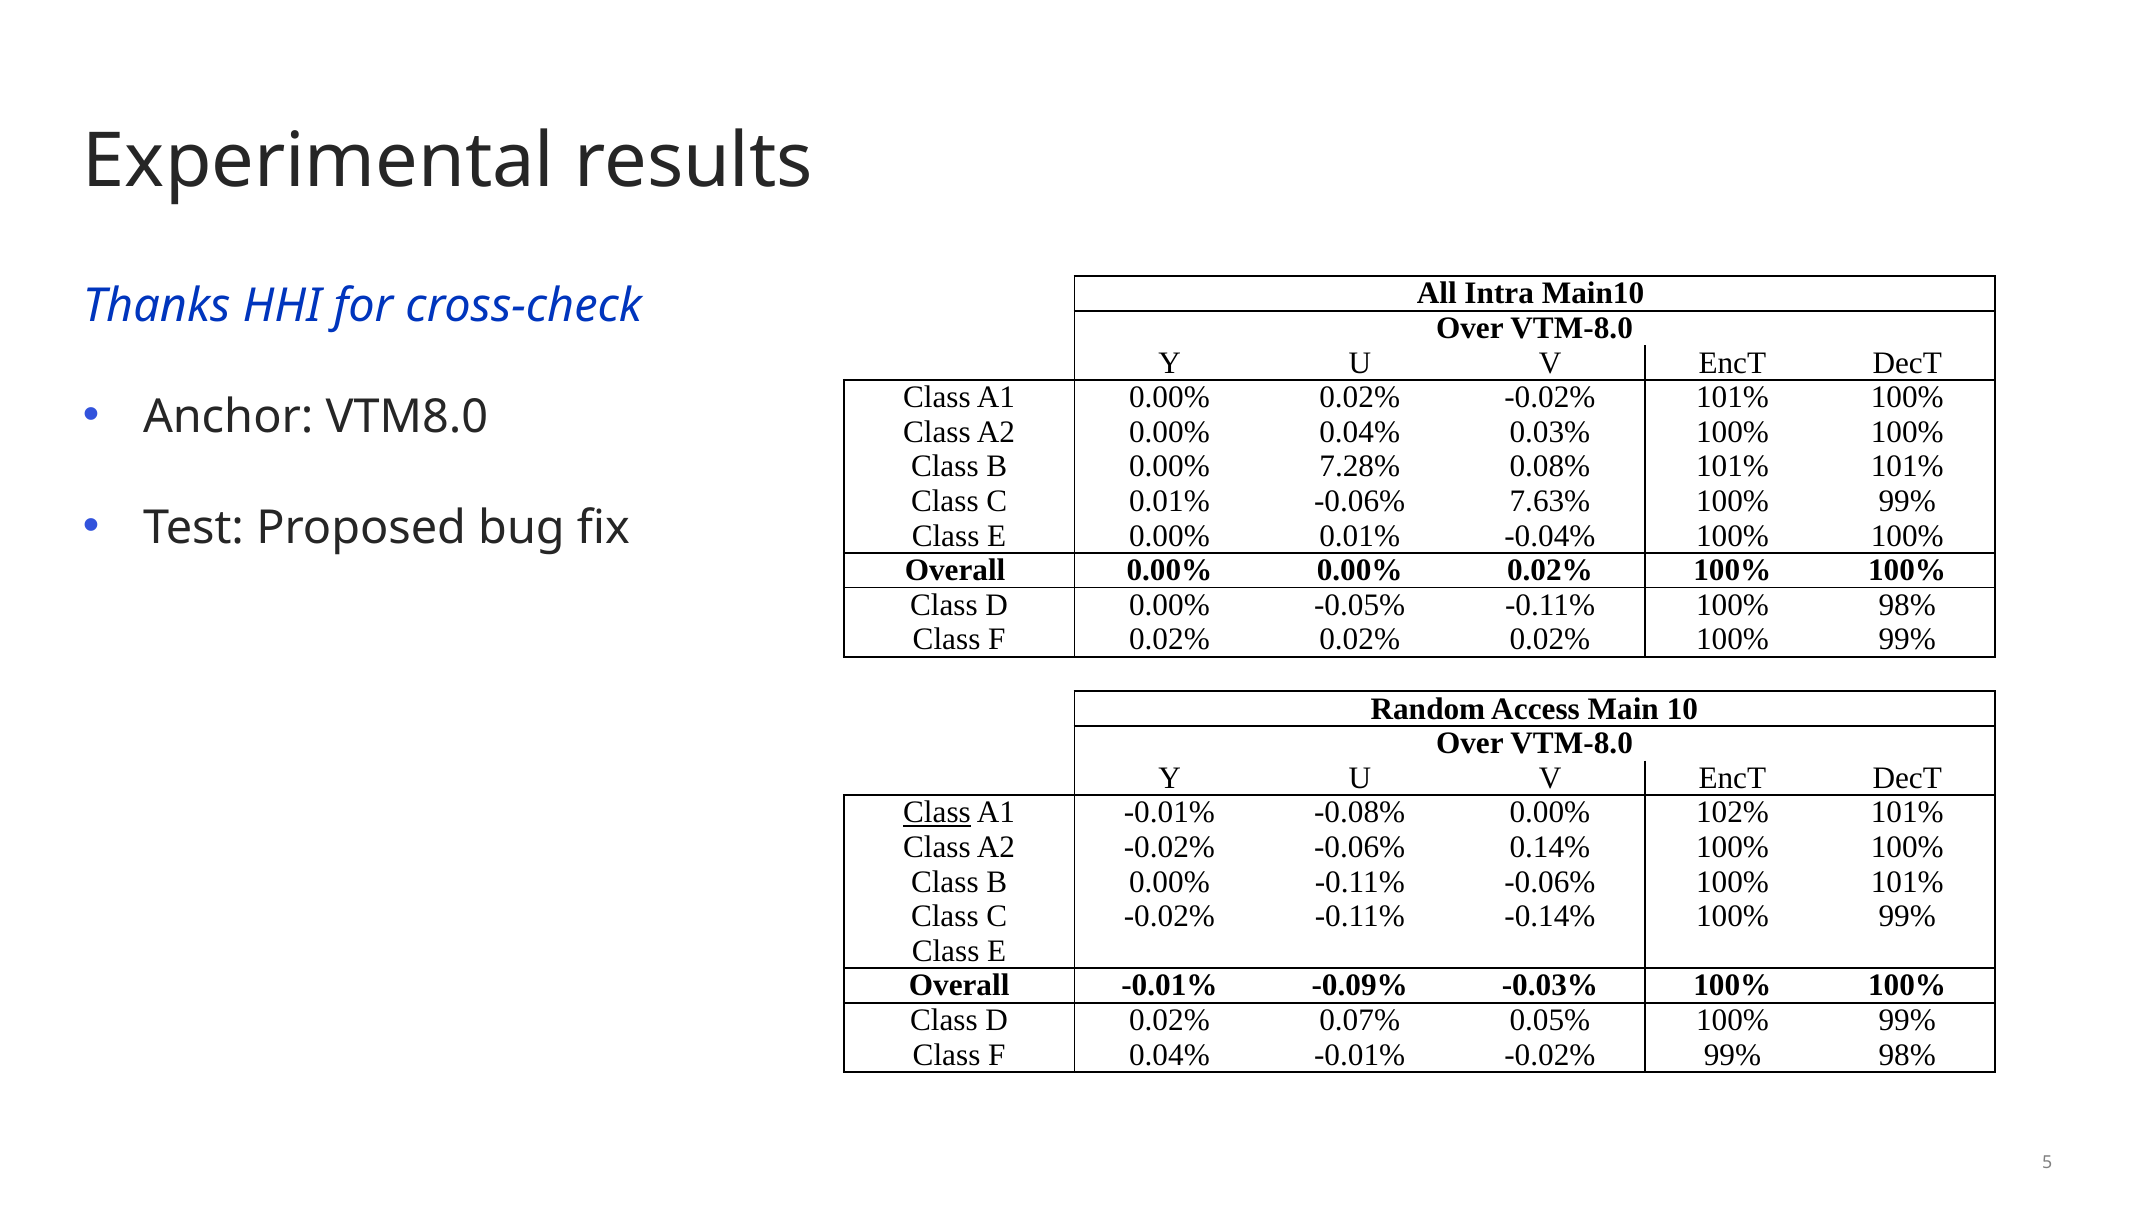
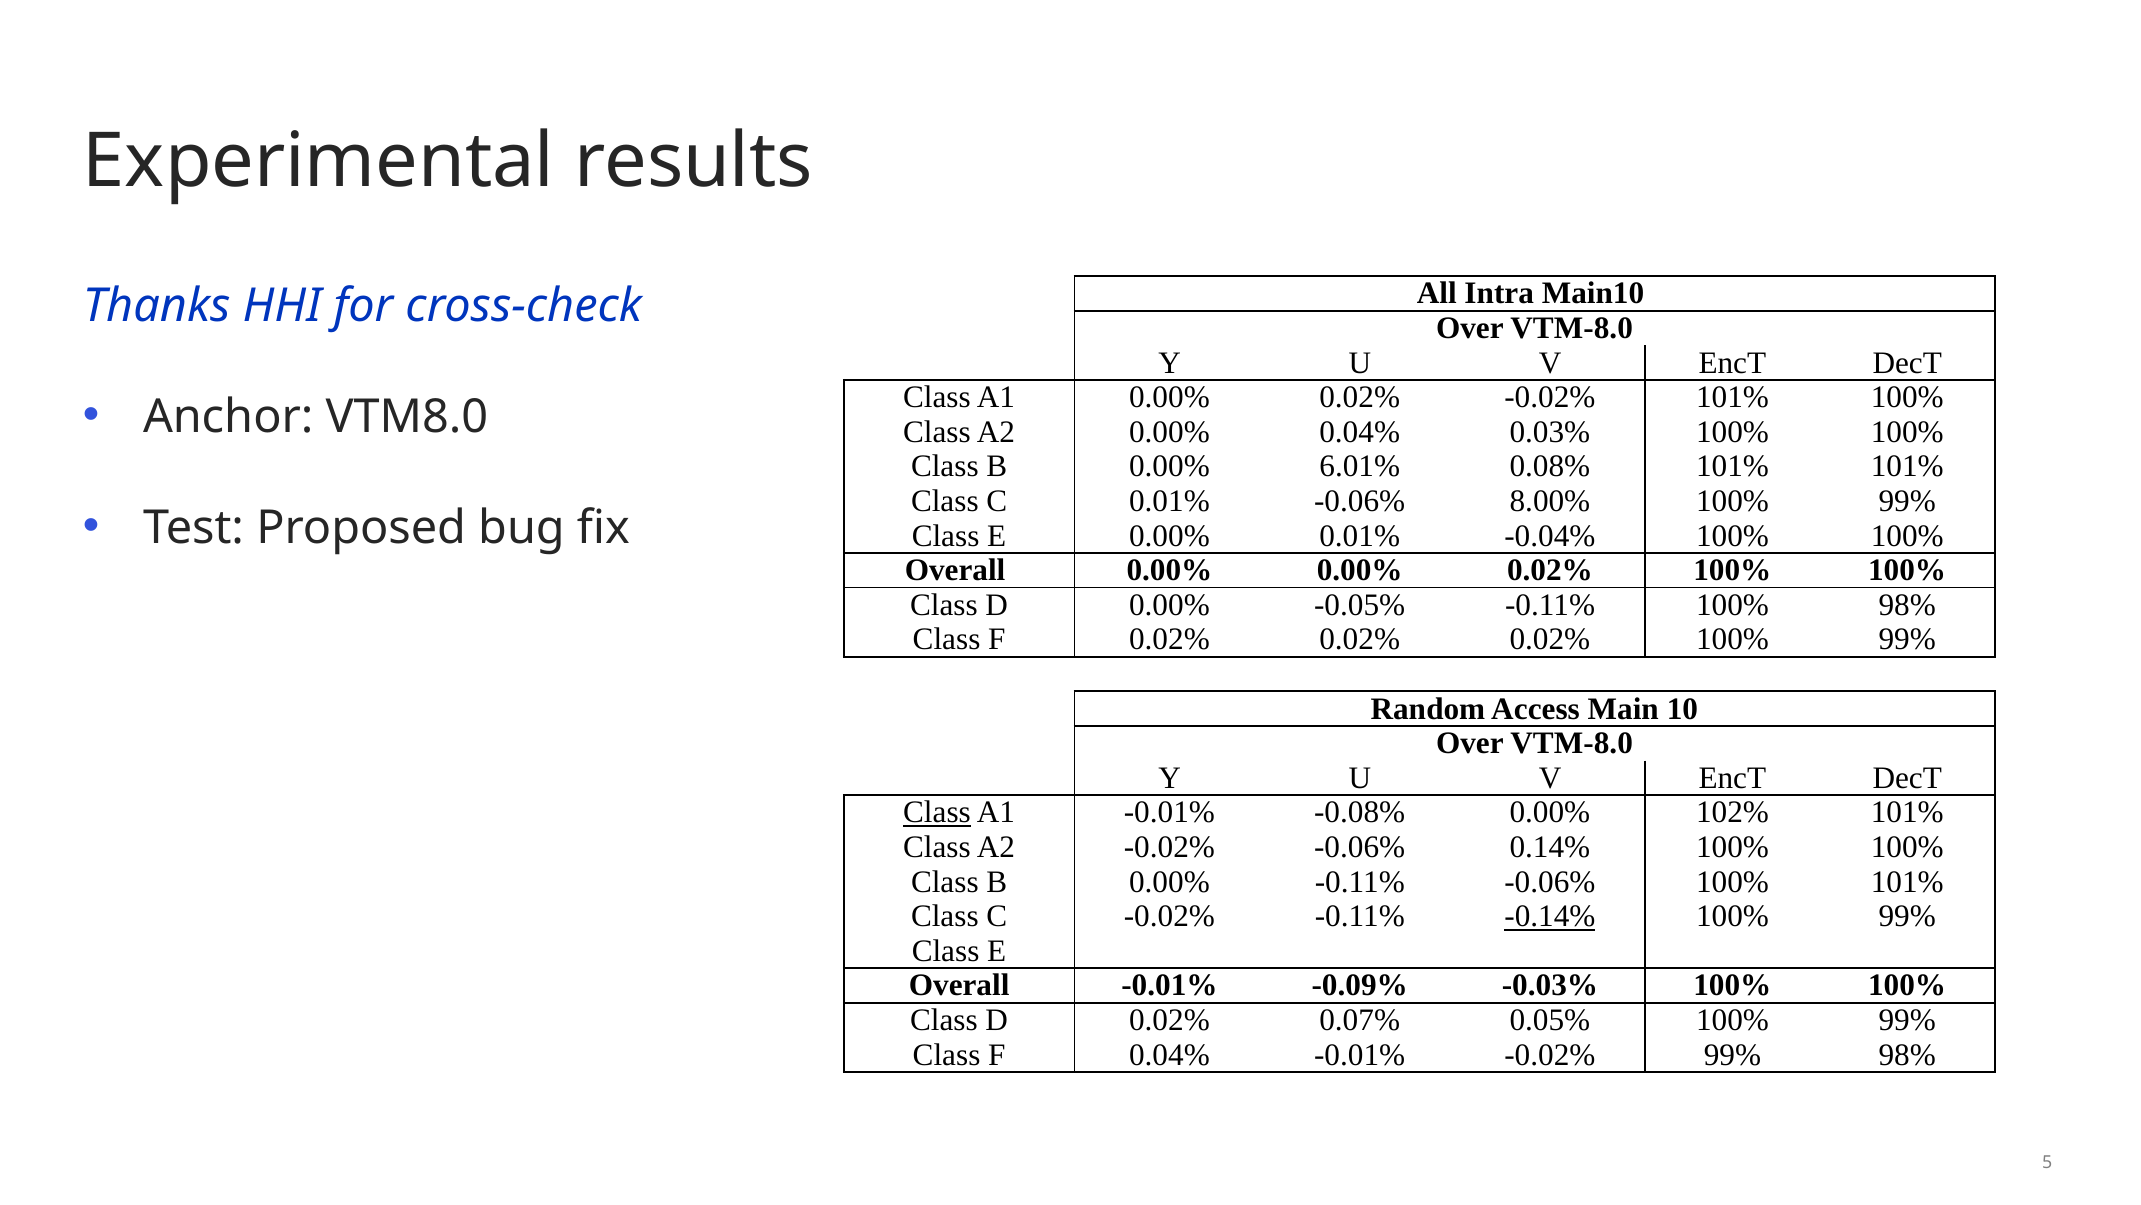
7.28%: 7.28% -> 6.01%
7.63%: 7.63% -> 8.00%
-0.14% underline: none -> present
